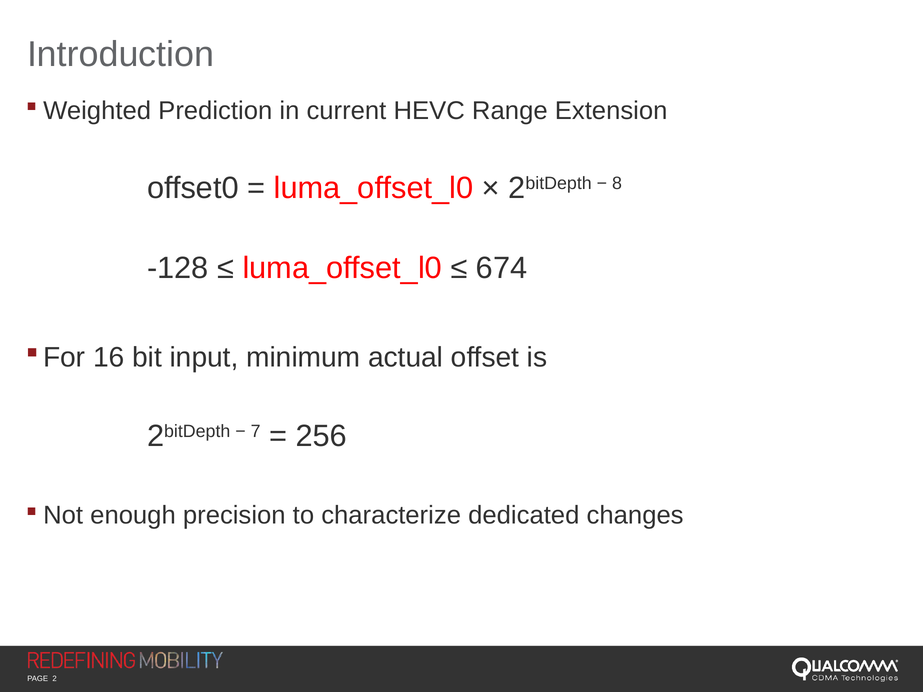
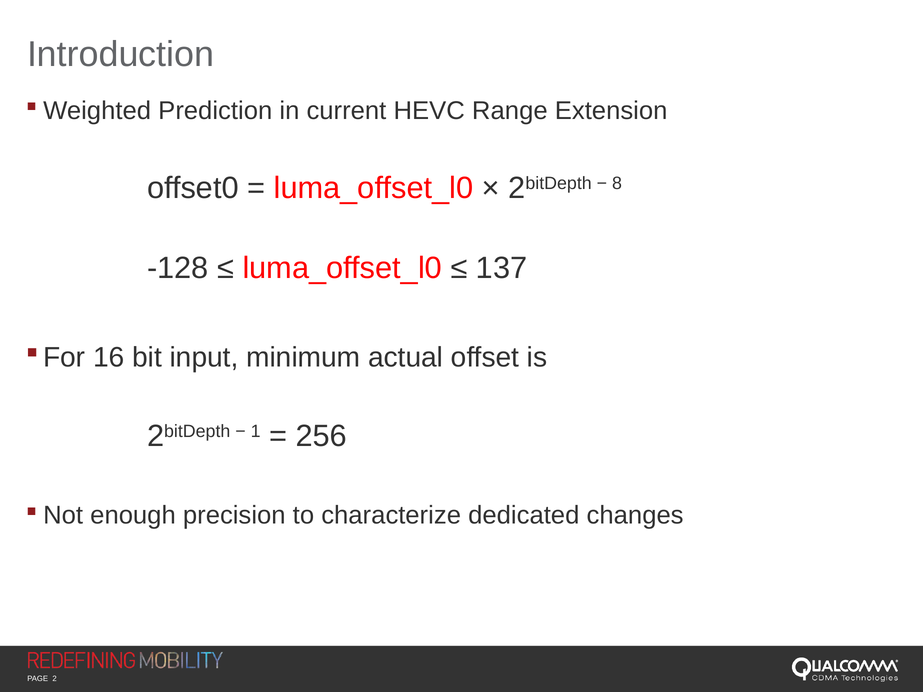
674: 674 -> 137
7: 7 -> 1
